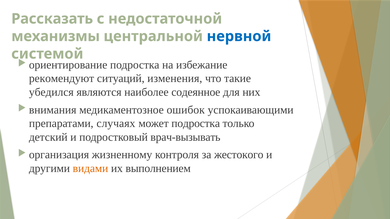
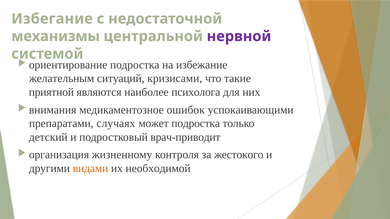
Рассказать: Рассказать -> Избегание
нервной colour: blue -> purple
рекомендуют: рекомендуют -> желательным
изменения: изменения -> кризисами
убедился: убедился -> приятной
содеянное: содеянное -> психолога
врач-вызывать: врач-вызывать -> врач-приводит
выполнением: выполнением -> необходимой
